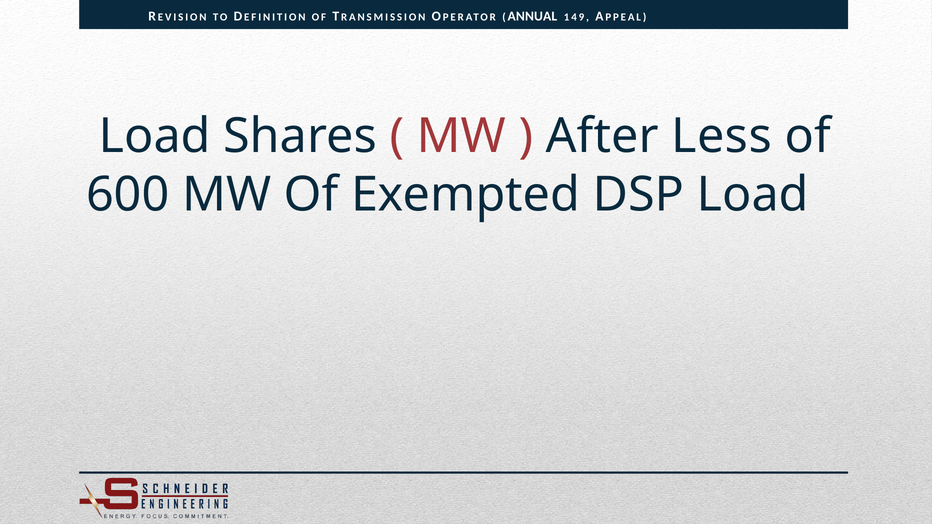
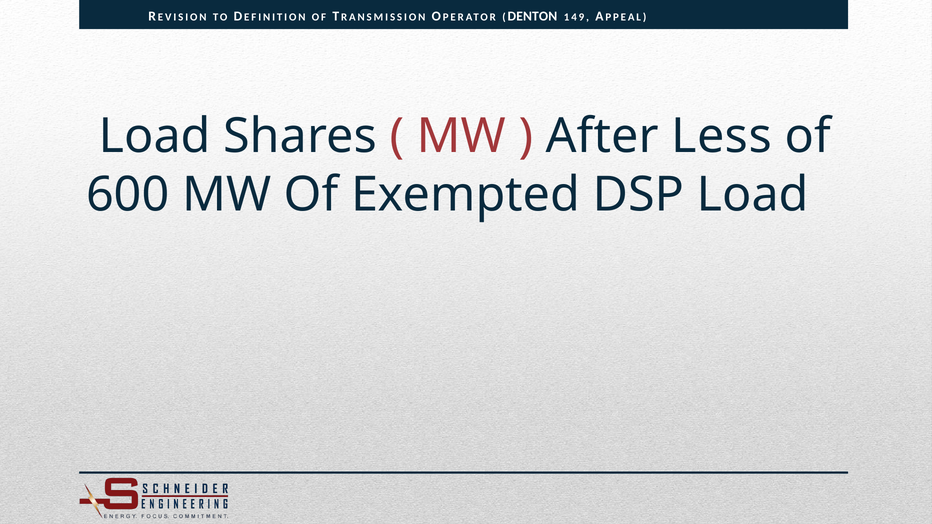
ANNUAL: ANNUAL -> DENTON
